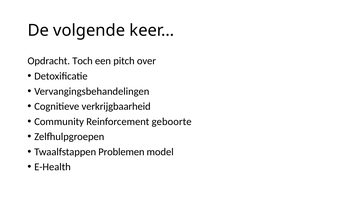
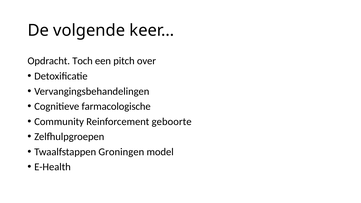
verkrijgbaarheid: verkrijgbaarheid -> farmacologische
Problemen: Problemen -> Groningen
